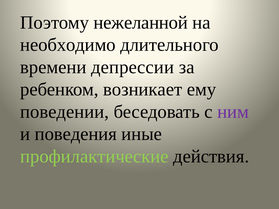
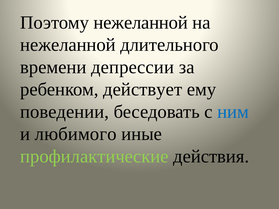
необходимо at (68, 45): необходимо -> нежеланной
возникает: возникает -> действует
ним colour: purple -> blue
поведения: поведения -> любимого
